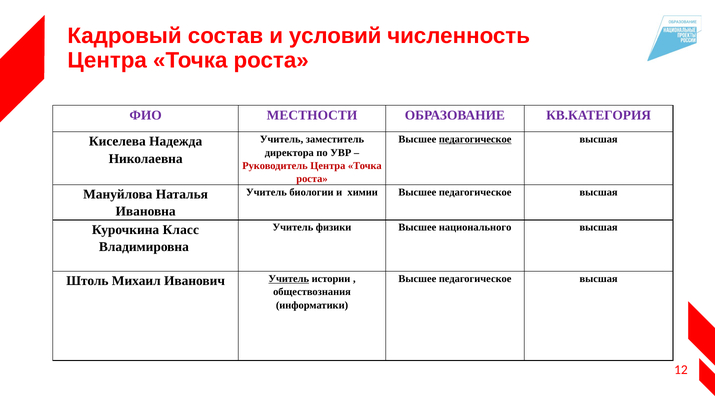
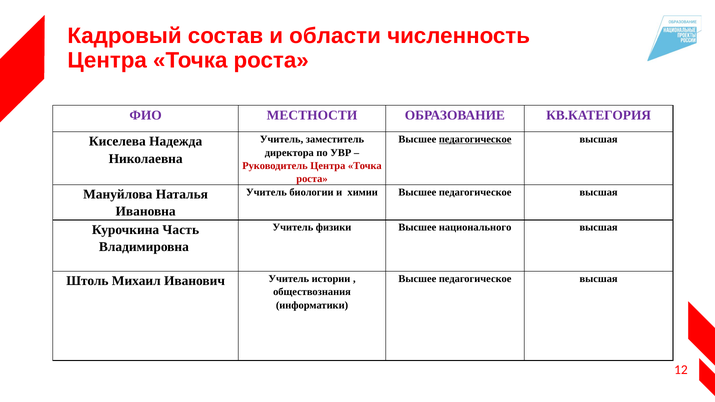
условий: условий -> области
Класс: Класс -> Часть
Учитель at (289, 279) underline: present -> none
